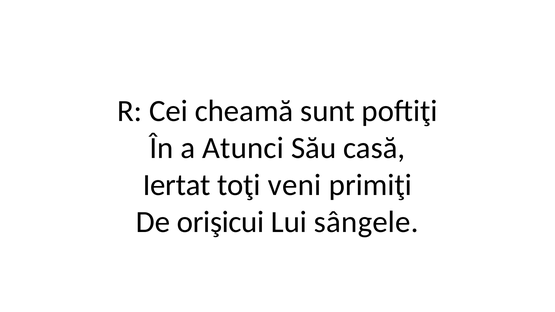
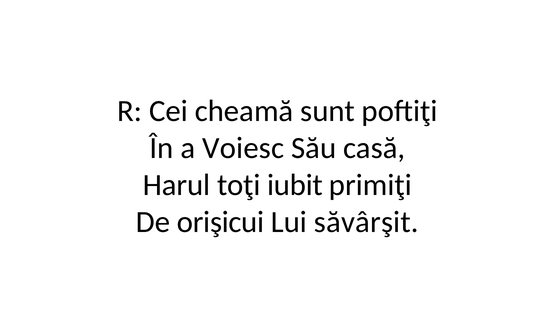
Atunci: Atunci -> Voiesc
Iertat: Iertat -> Harul
veni: veni -> iubit
sângele: sângele -> săvârşit
